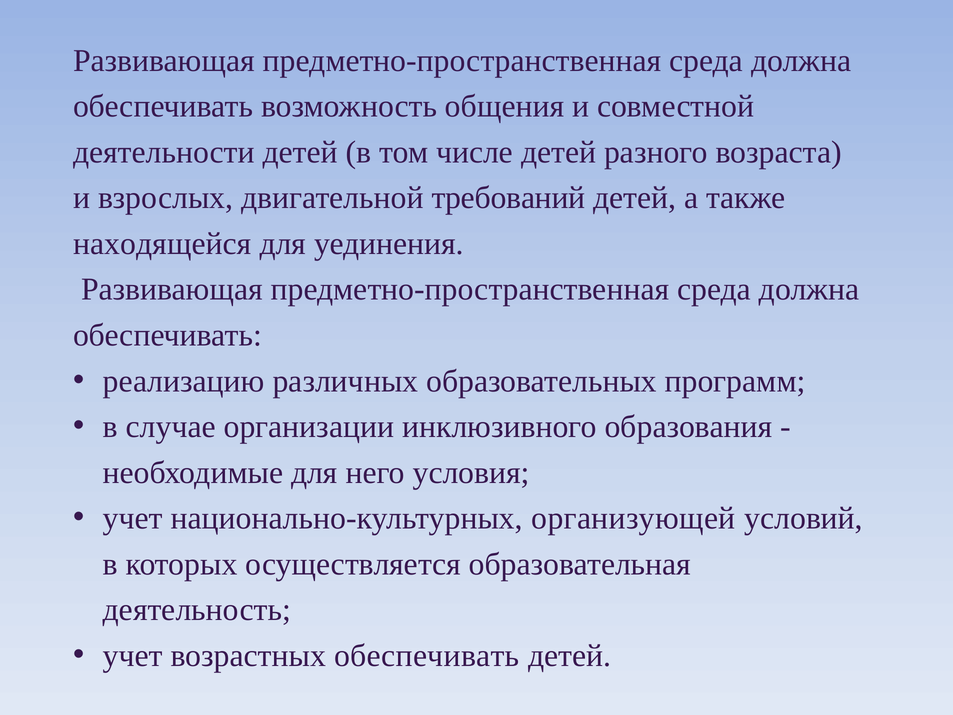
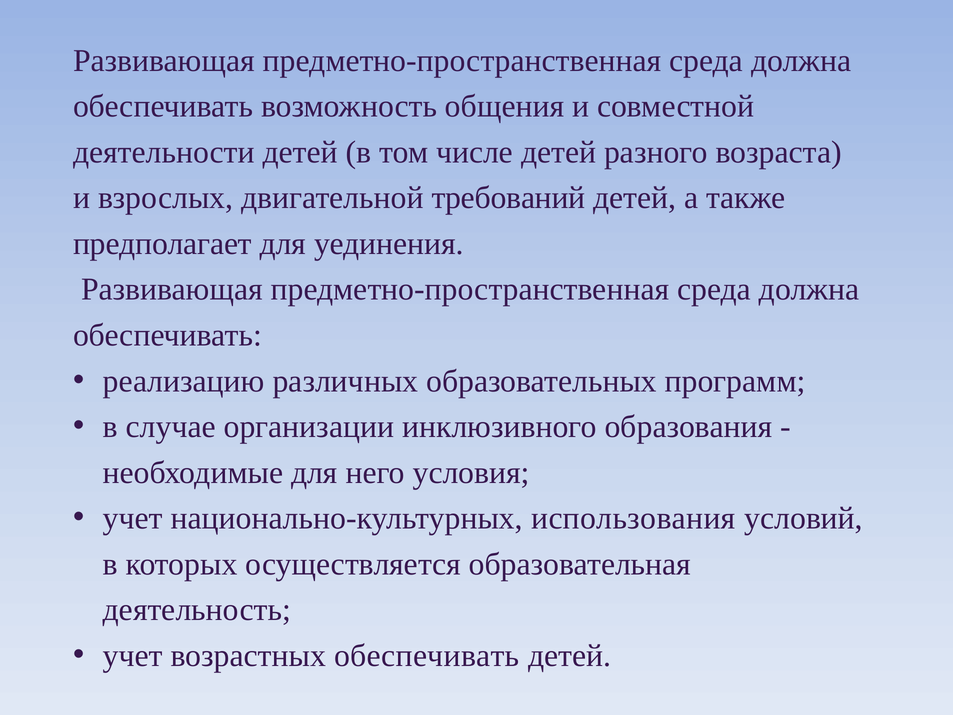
находящейся: находящейся -> предполагает
организующей: организующей -> использования
